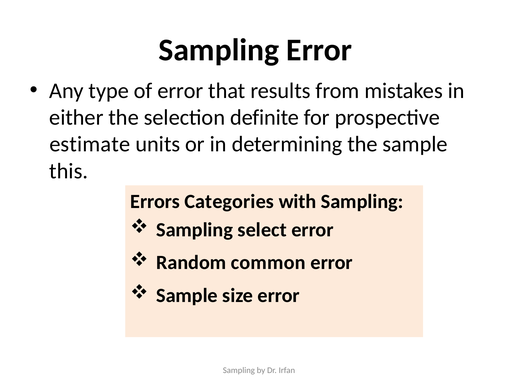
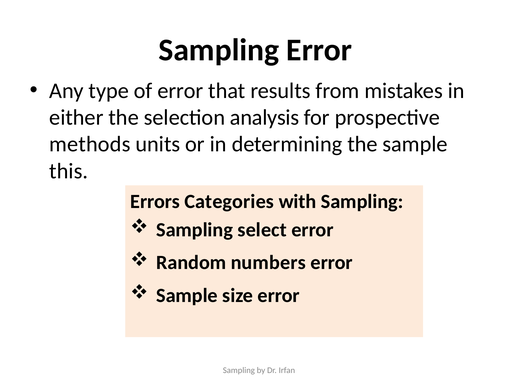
definite: definite -> analysis
estimate: estimate -> methods
common: common -> numbers
